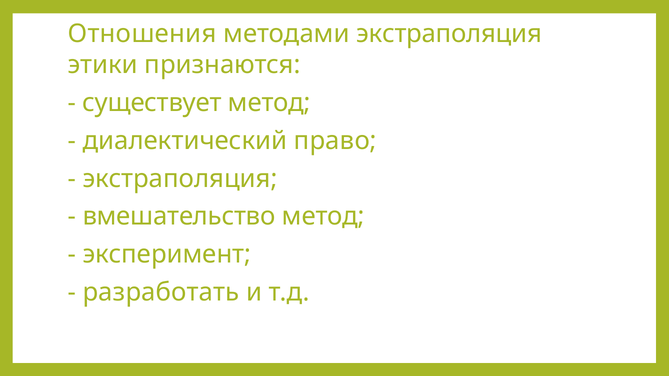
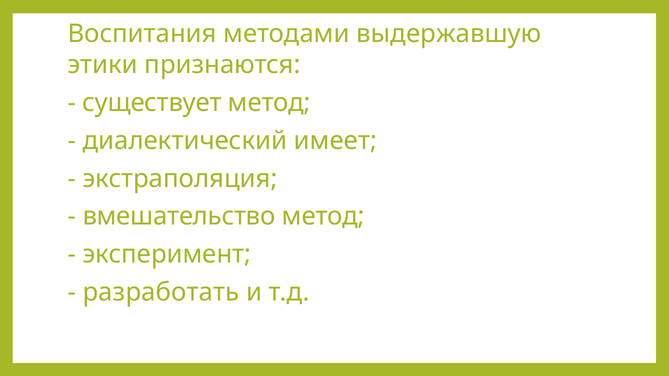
Отношения: Отношения -> Воспитания
методами экстраполяция: экстраполяция -> выдержавшую
право: право -> имеет
